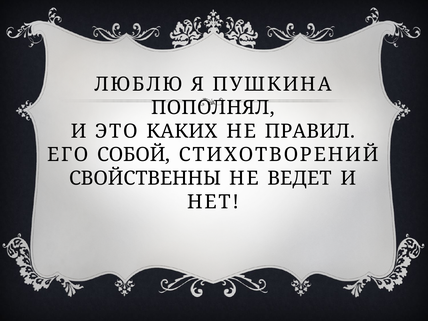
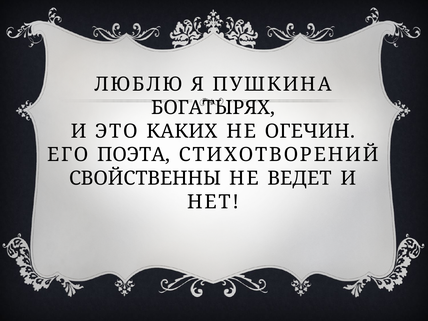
ПОПОЛНЯЛ: ПОПОЛНЯЛ -> БОГАТЫРЯХ
ПРАВИЛ: ПРАВИЛ -> ОГЕЧИН
СОБОЙ: СОБОЙ -> ПОЭТА
